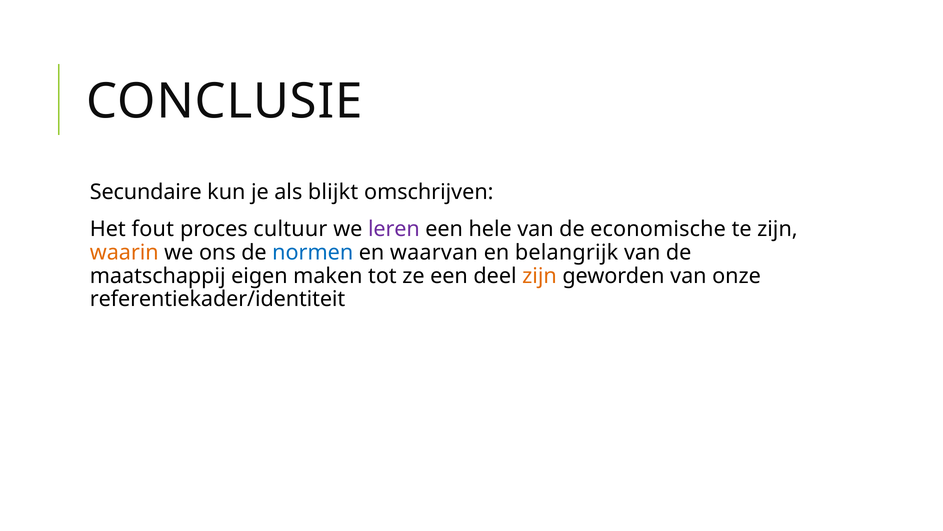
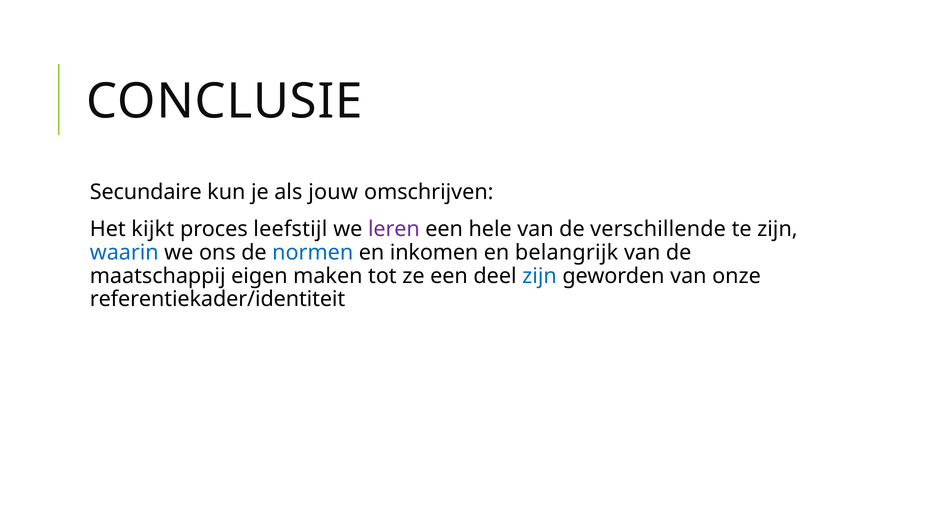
blijkt: blijkt -> jouw
fout: fout -> kijkt
cultuur: cultuur -> leefstijl
economische: economische -> verschillende
waarin colour: orange -> blue
waarvan: waarvan -> inkomen
zijn at (540, 276) colour: orange -> blue
